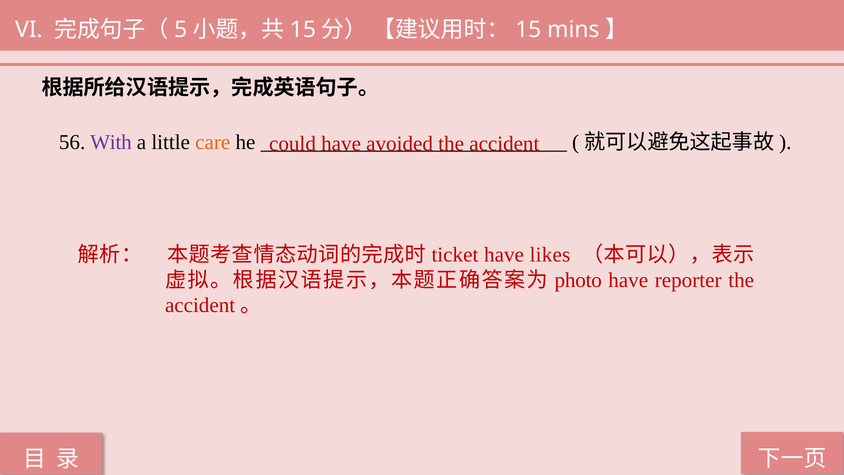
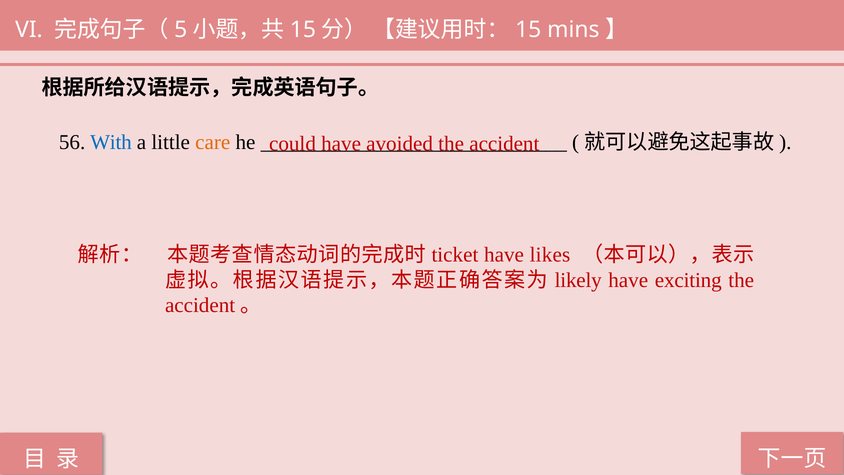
With colour: purple -> blue
photo: photo -> likely
reporter: reporter -> exciting
